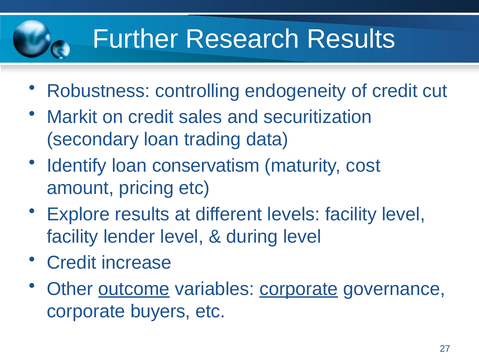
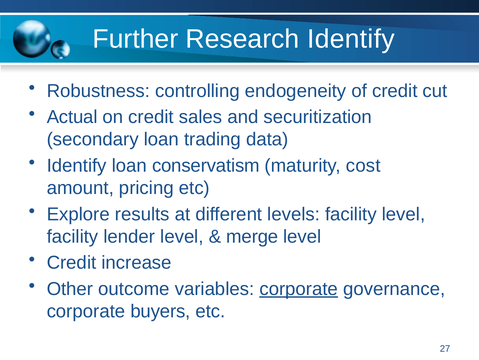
Research Results: Results -> Identify
Markit: Markit -> Actual
during: during -> merge
outcome underline: present -> none
